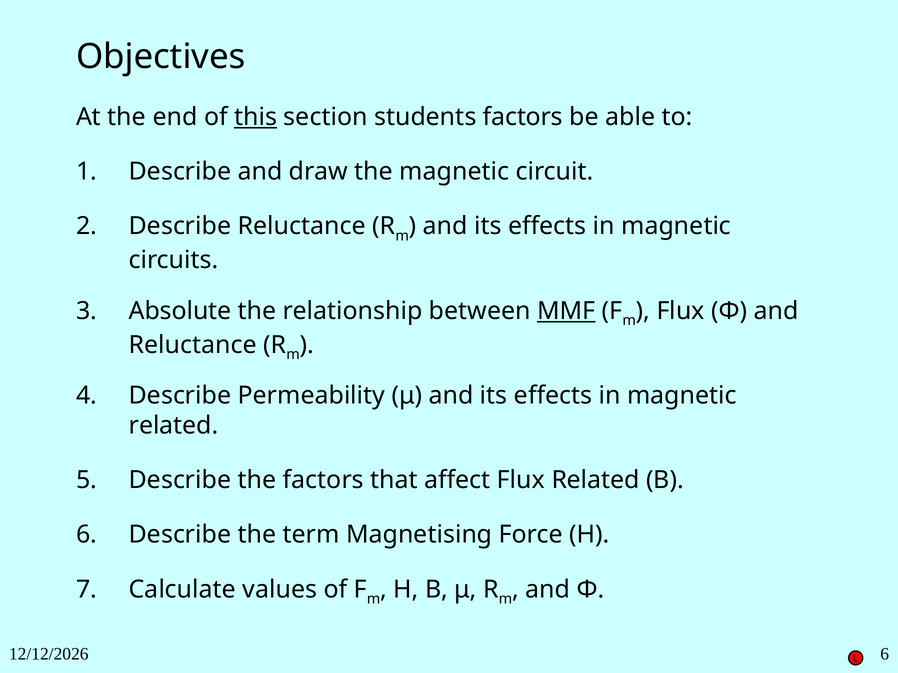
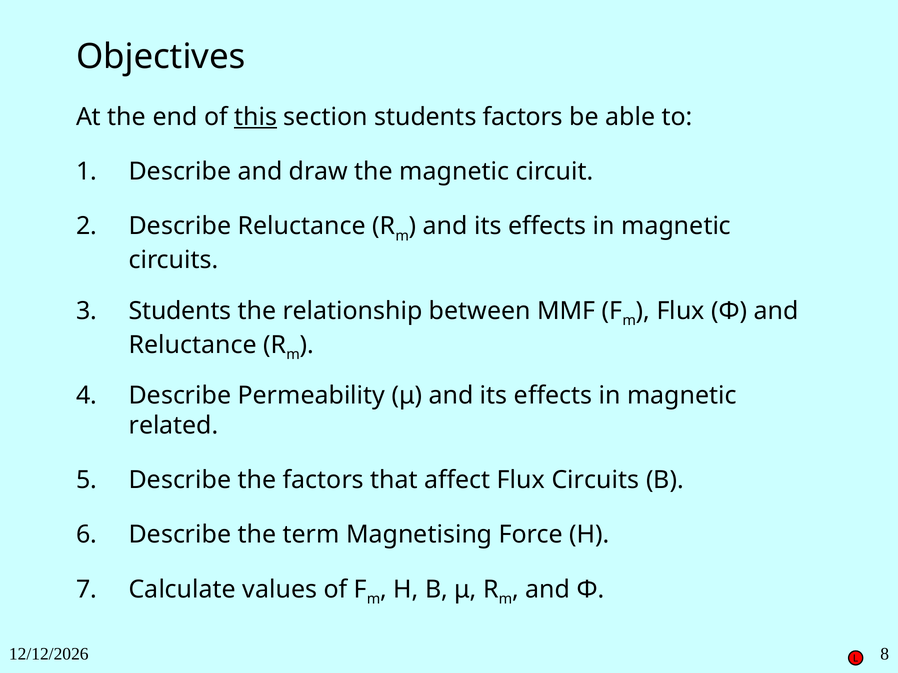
3 Absolute: Absolute -> Students
MMF underline: present -> none
Flux Related: Related -> Circuits
6 at (885, 654): 6 -> 8
